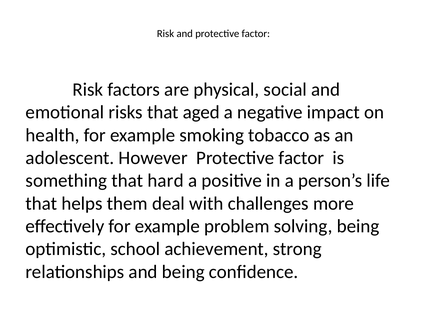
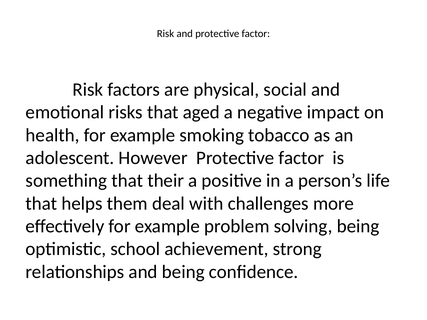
hard: hard -> their
